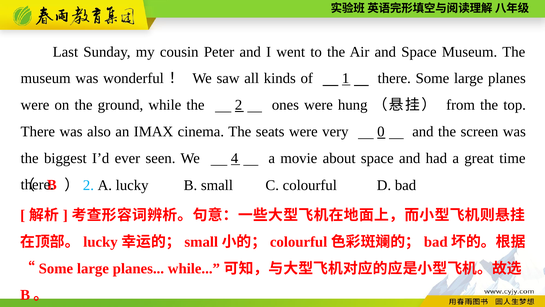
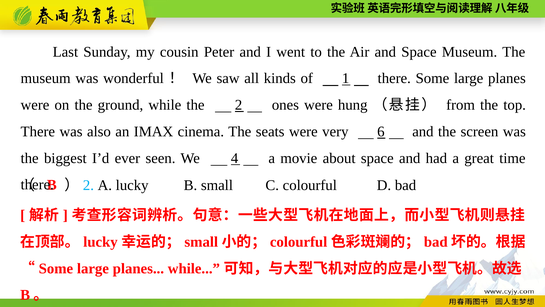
0: 0 -> 6
